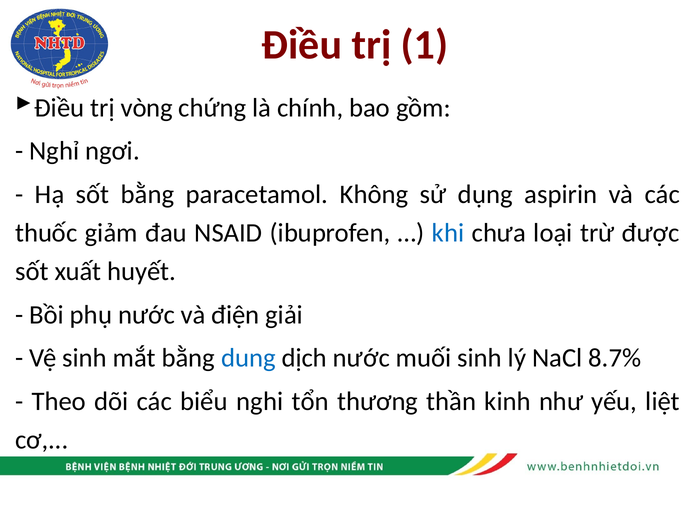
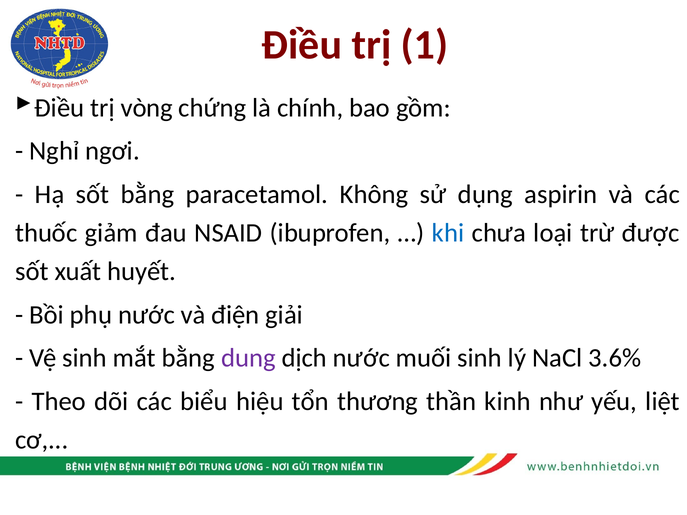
dung colour: blue -> purple
8.7%: 8.7% -> 3.6%
nghi: nghi -> hiệu
